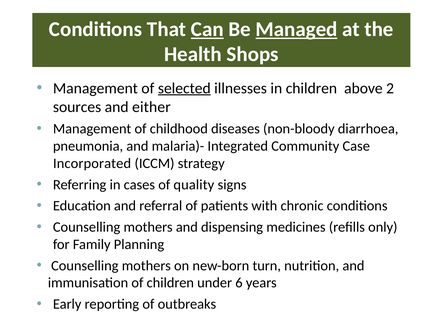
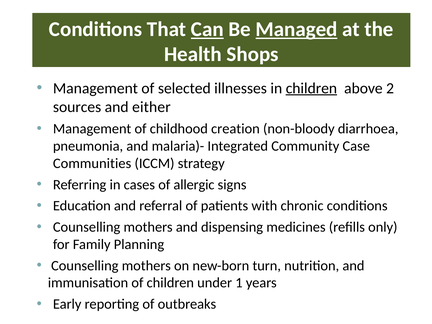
selected underline: present -> none
children at (311, 88) underline: none -> present
diseases: diseases -> creation
Incorporated: Incorporated -> Communities
quality: quality -> allergic
6: 6 -> 1
